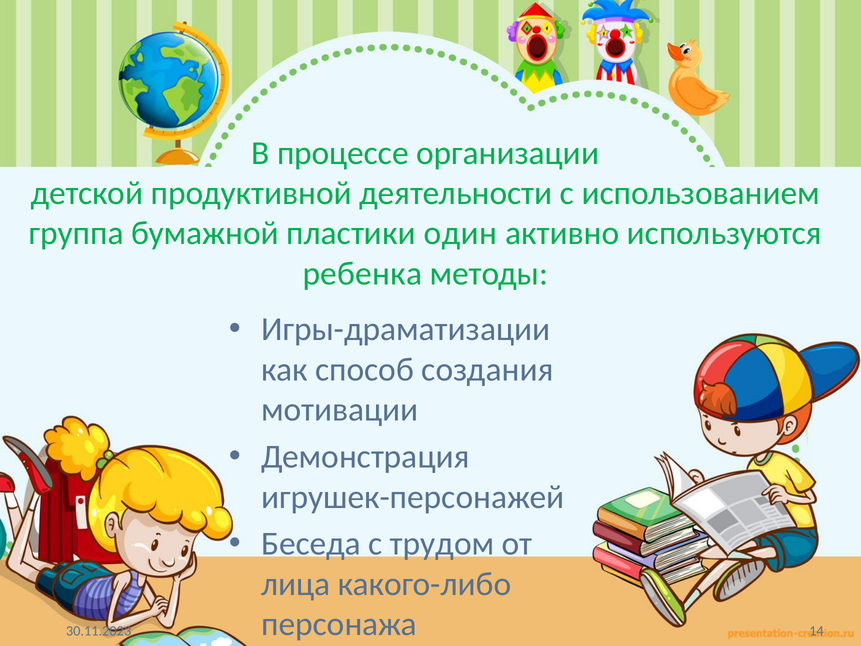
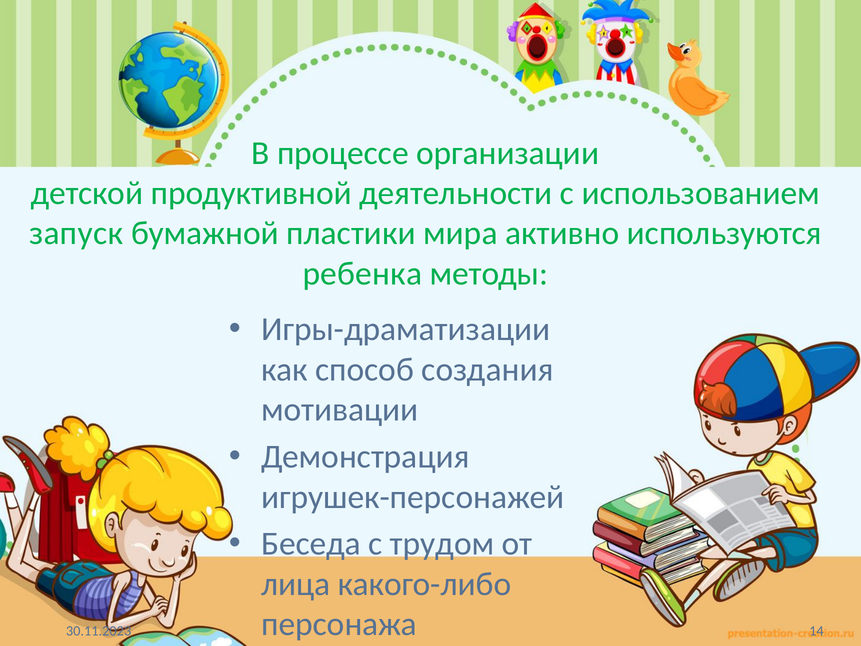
группа: группа -> запуск
один: один -> мира
